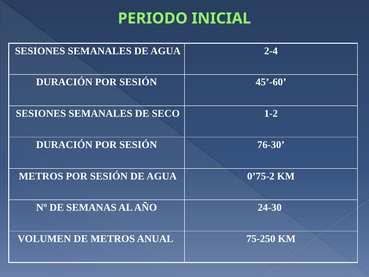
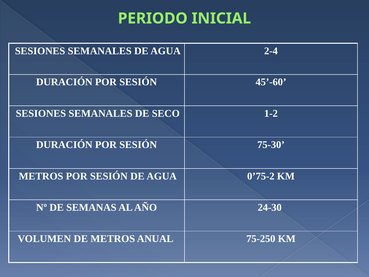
76-30: 76-30 -> 75-30
